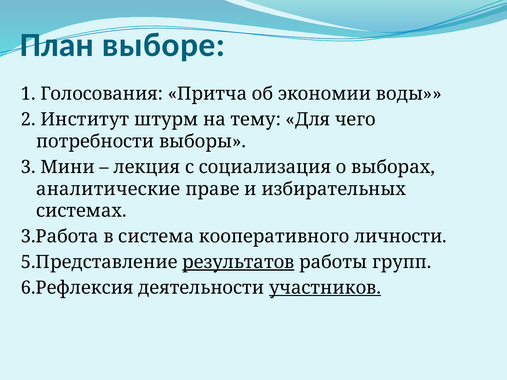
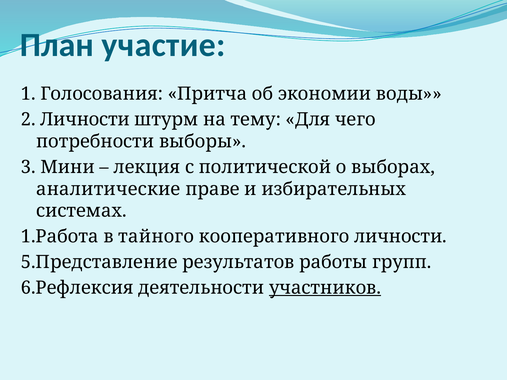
выборе: выборе -> участие
2 Институт: Институт -> Личности
социализация: социализация -> политической
3.Работа: 3.Работа -> 1.Работа
система: система -> тайного
результатов underline: present -> none
